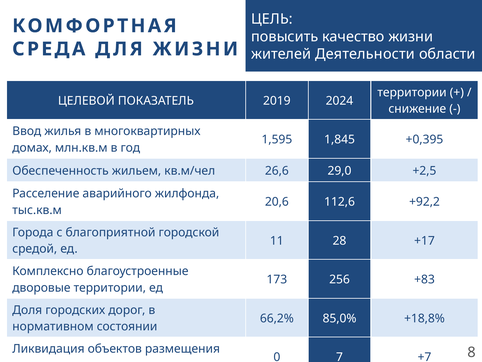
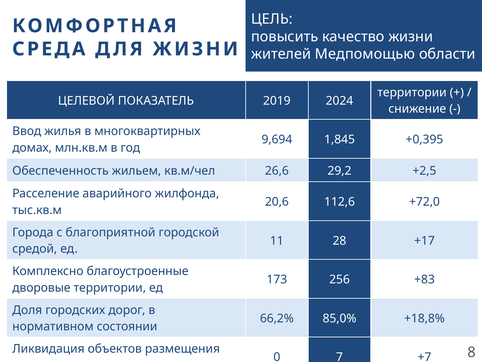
Деятельности: Деятельности -> Медпомощью
1,595: 1,595 -> 9,694
29,0: 29,0 -> 29,2
+92,2: +92,2 -> +72,0
